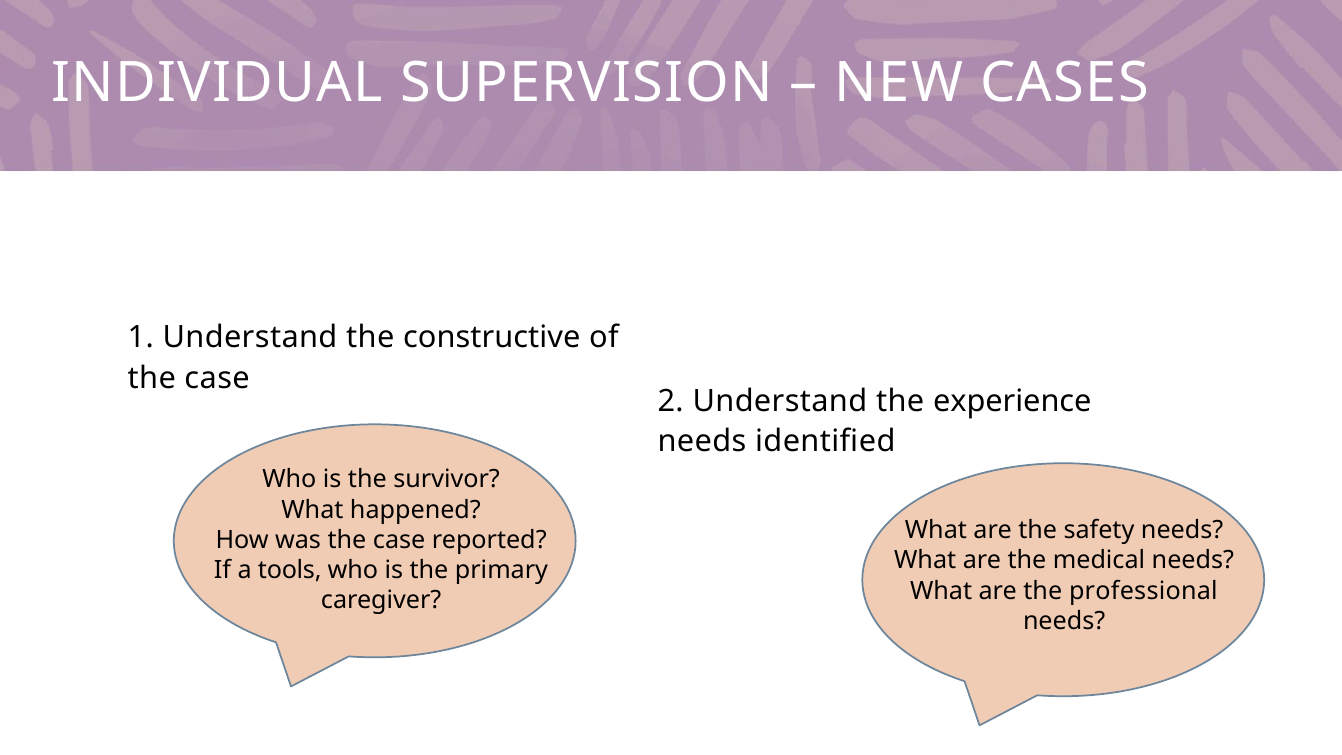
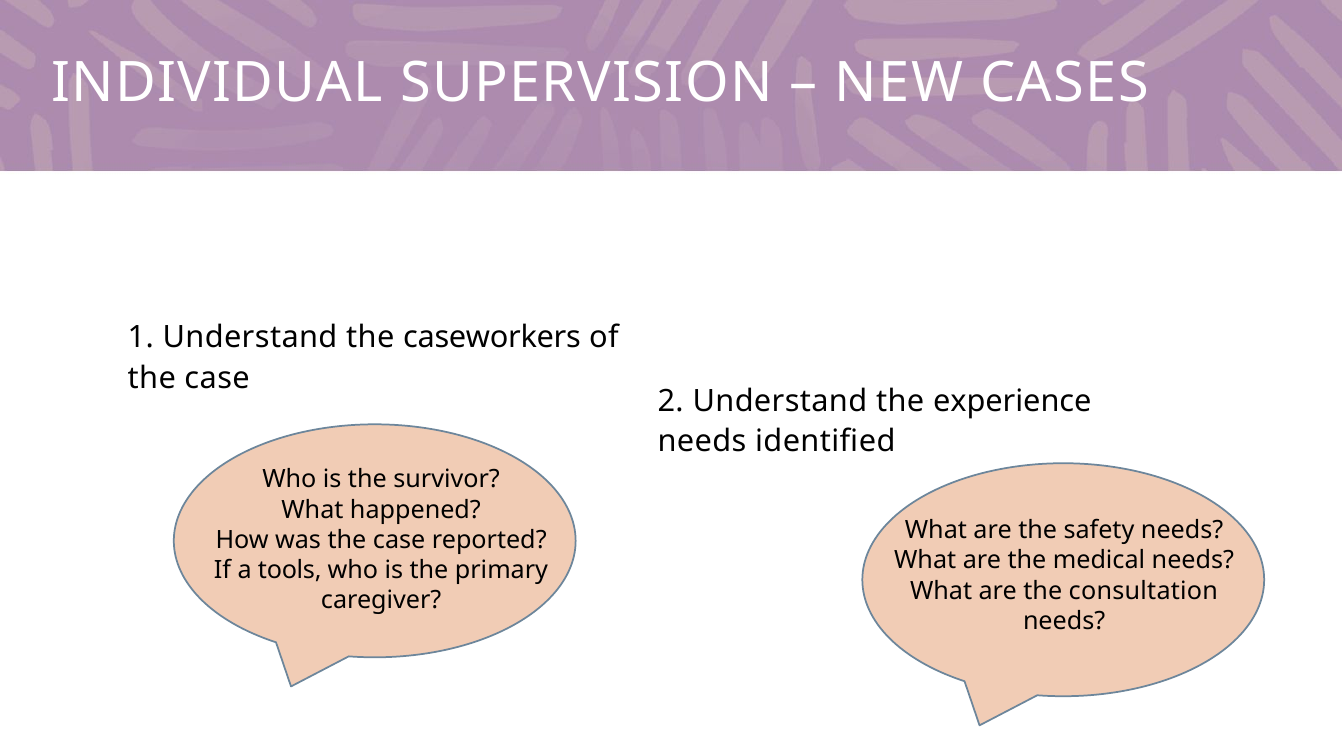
constructive: constructive -> caseworkers
professional: professional -> consultation
